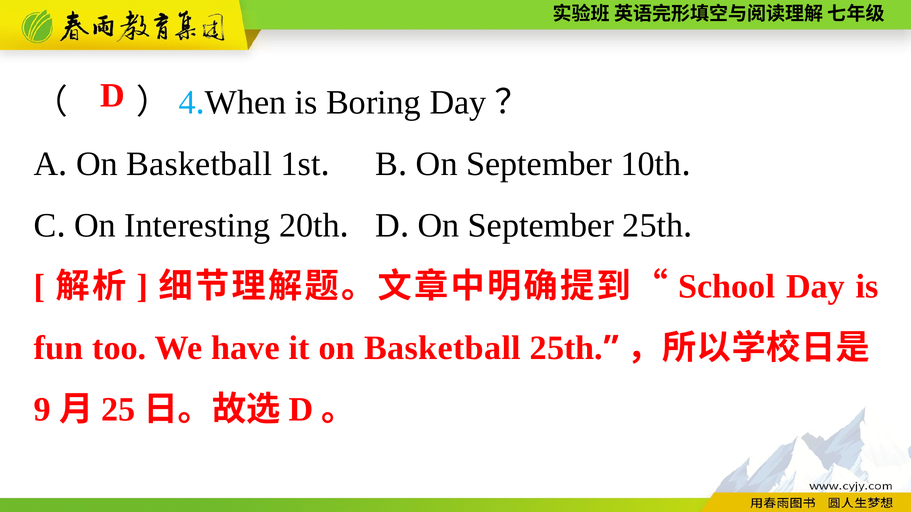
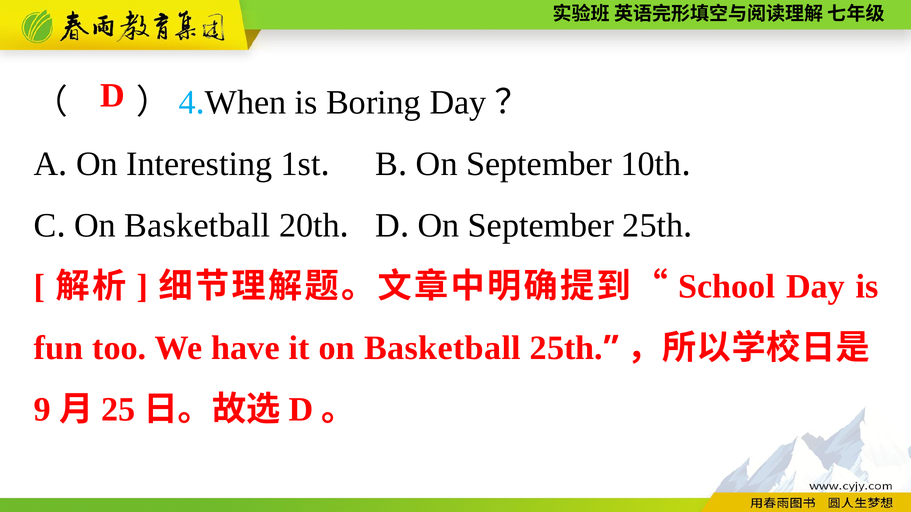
Basketball at (199, 164): Basketball -> Interesting
Interesting at (197, 226): Interesting -> Basketball
